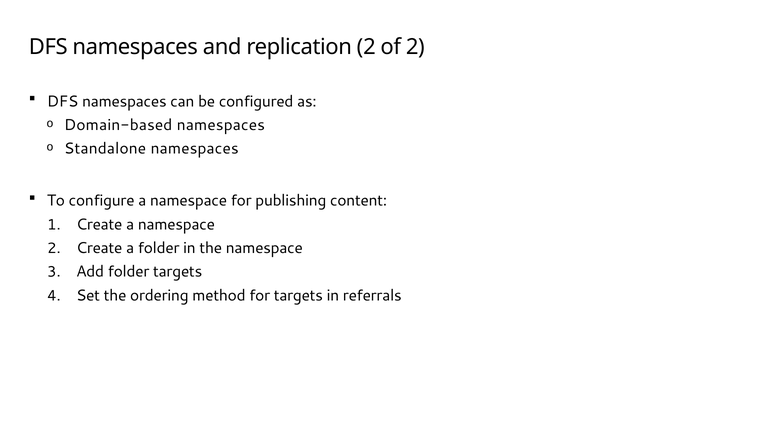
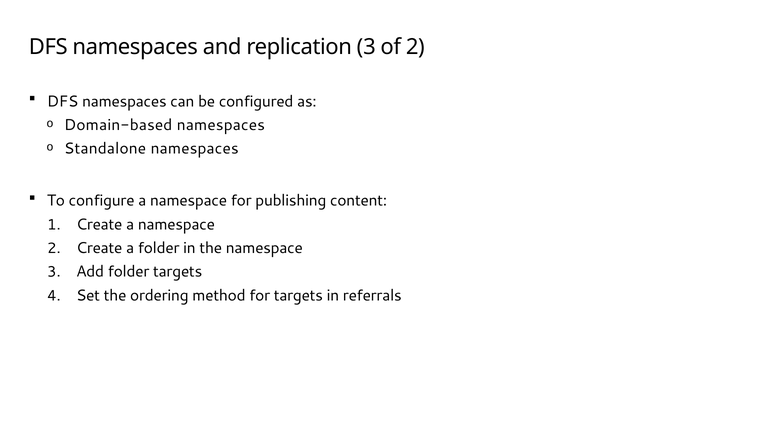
replication 2: 2 -> 3
